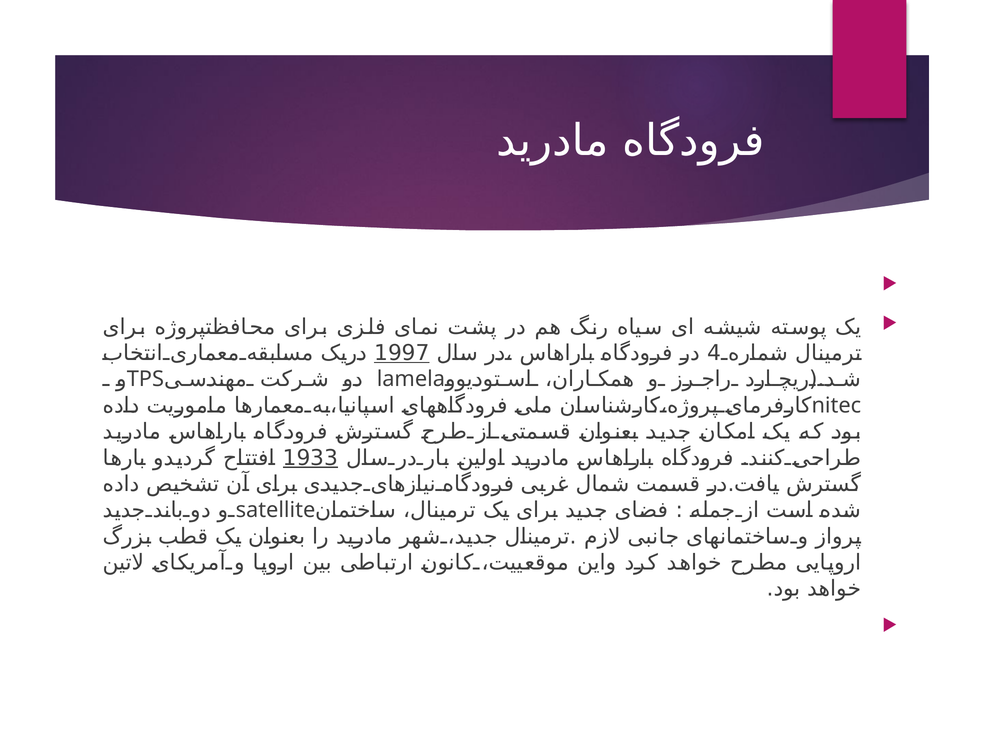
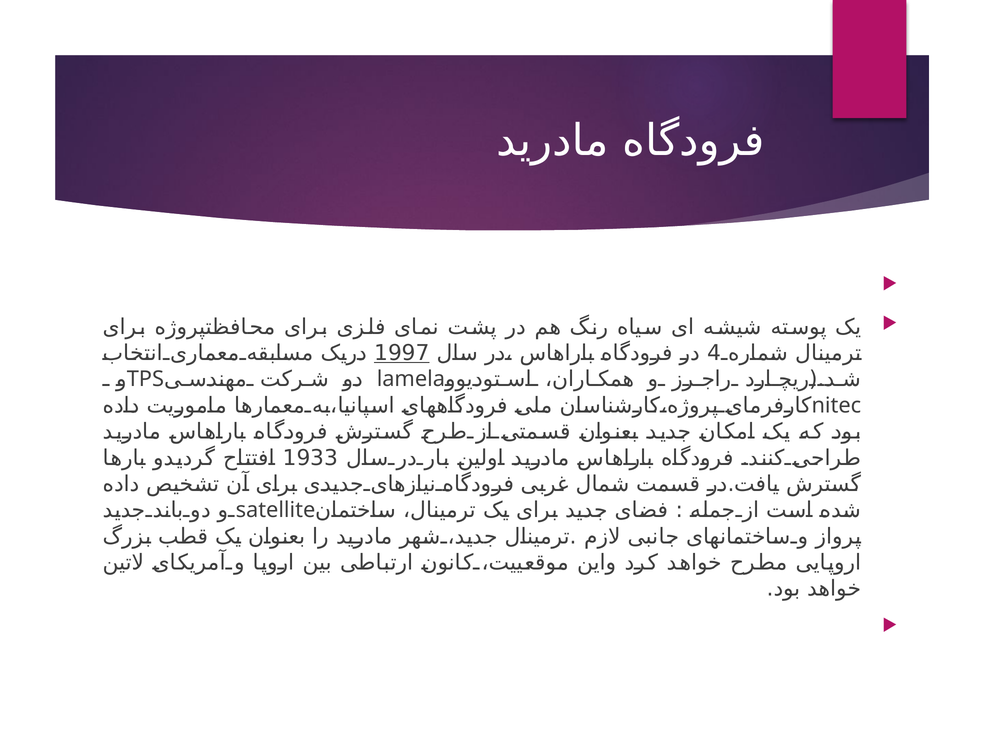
1933 underline: present -> none
